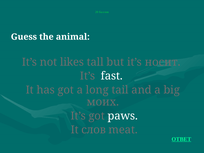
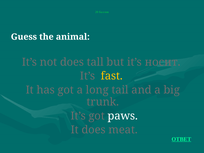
not likes: likes -> does
fast colour: white -> yellow
моих: моих -> trunk
It слов: слов -> does
